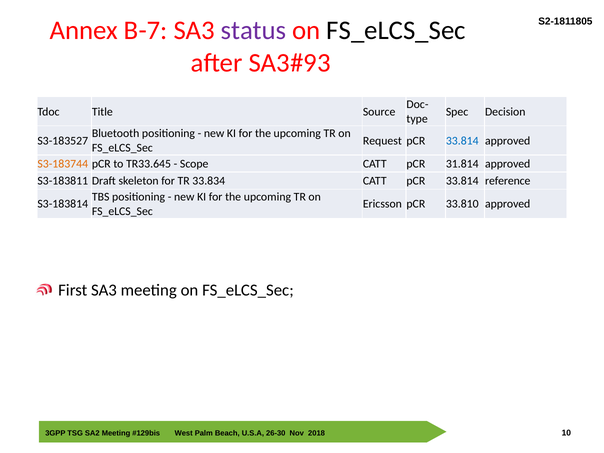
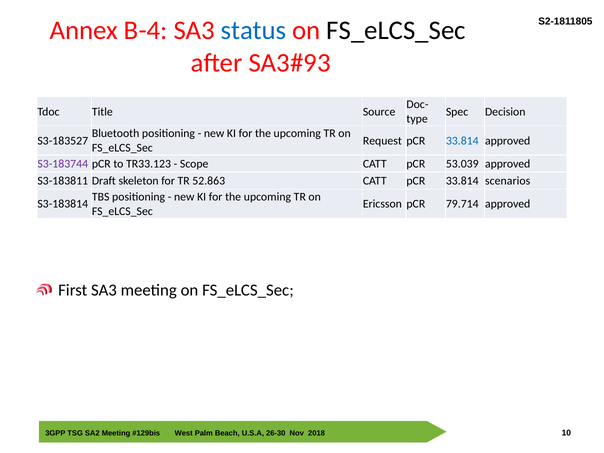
B-7: B-7 -> B-4
status colour: purple -> blue
S3-183744 colour: orange -> purple
TR33.645: TR33.645 -> TR33.123
31.814: 31.814 -> 53.039
33.834: 33.834 -> 52.863
reference: reference -> scenarios
33.810: 33.810 -> 79.714
